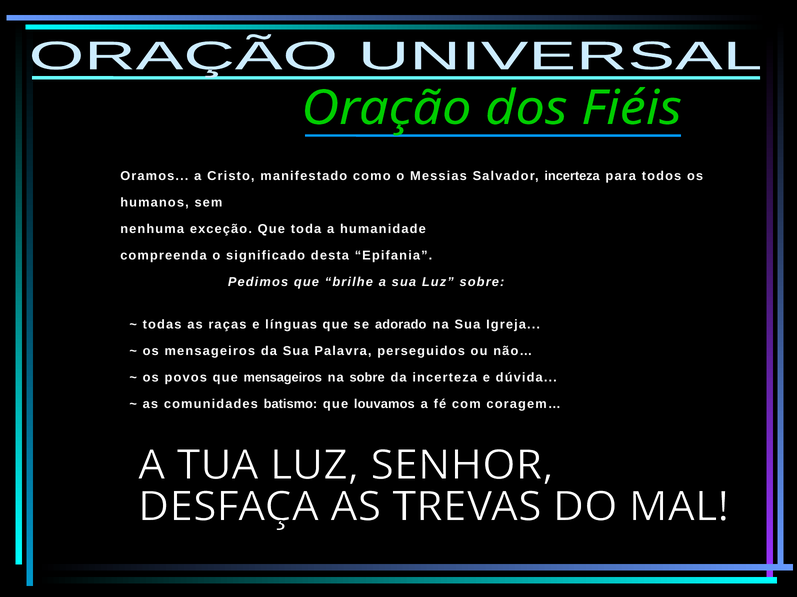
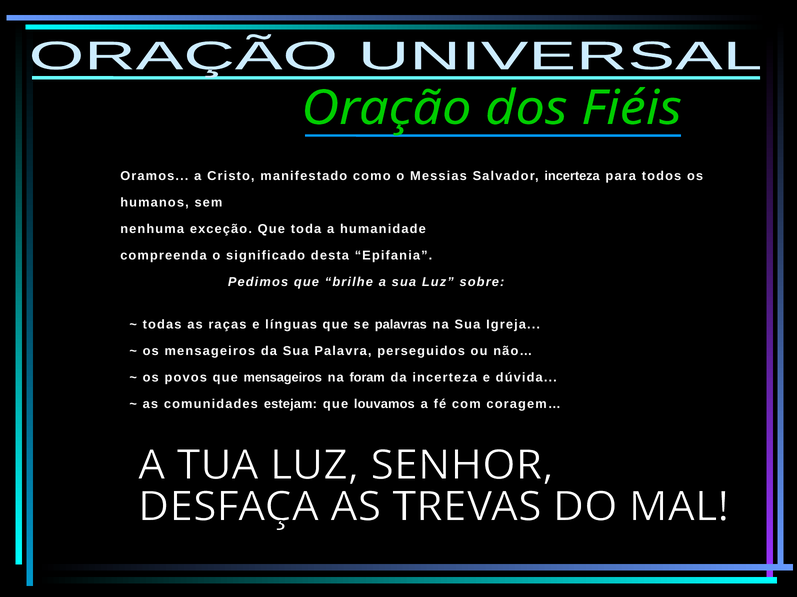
adorado: adorado -> palavras
na sobre: sobre -> foram
batismo: batismo -> estejam
